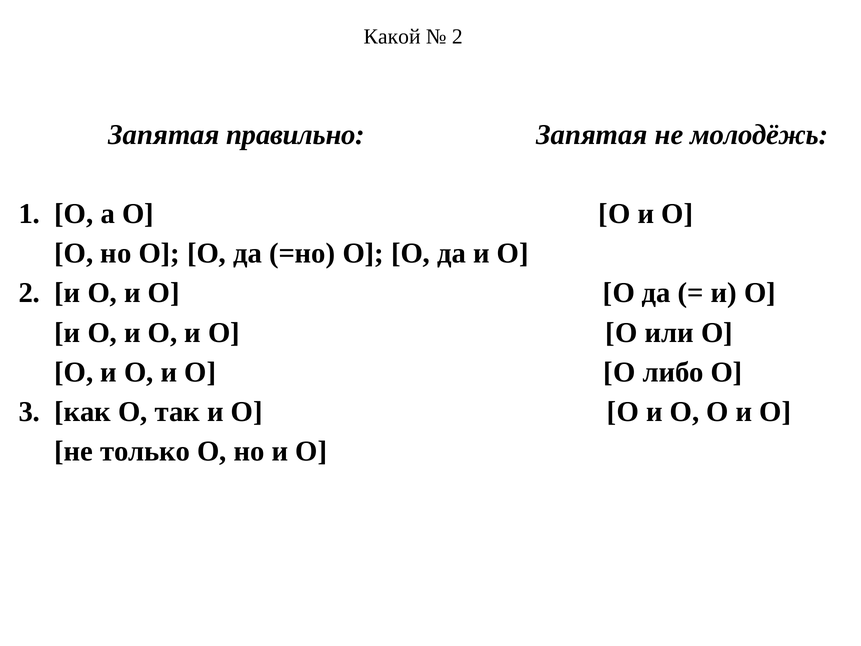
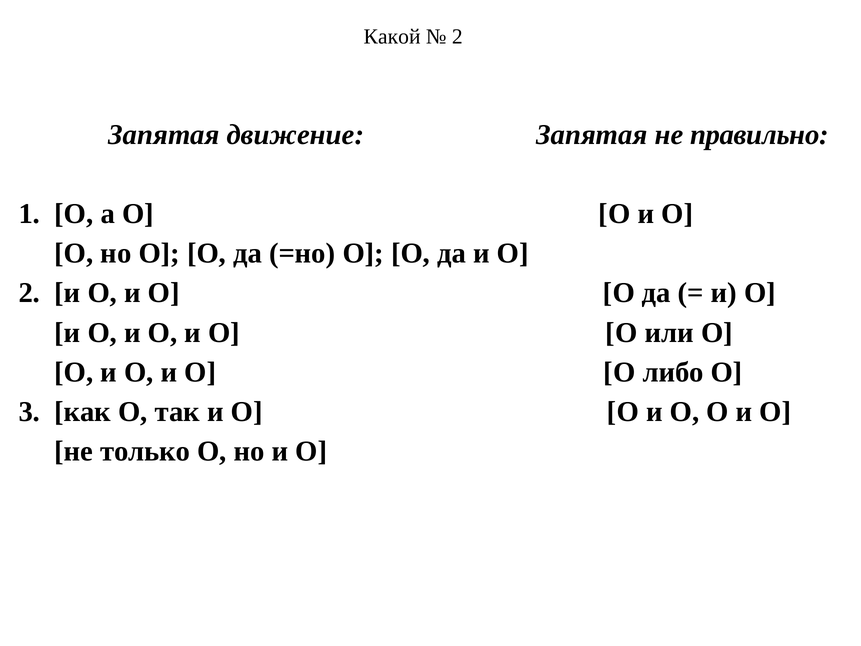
правильно: правильно -> движение
молодёжь: молодёжь -> правильно
